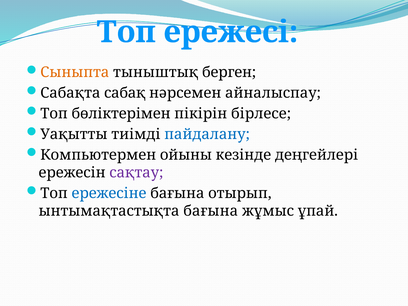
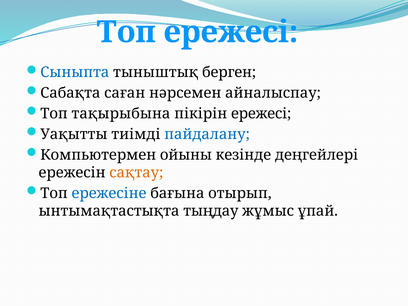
Сыныпта colour: orange -> blue
сабақ: сабақ -> саған
бөліктерімен: бөліктерімен -> тақырыбына
пікірін бірлесе: бірлесе -> ережесі
сақтау colour: purple -> orange
ынтымақтастықта бағына: бағына -> тыңдау
